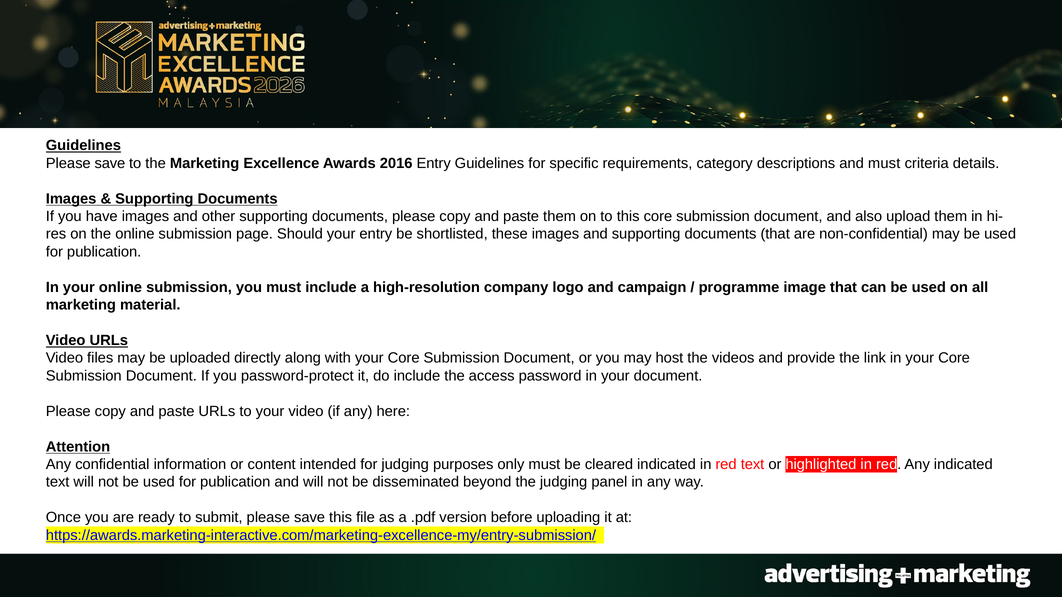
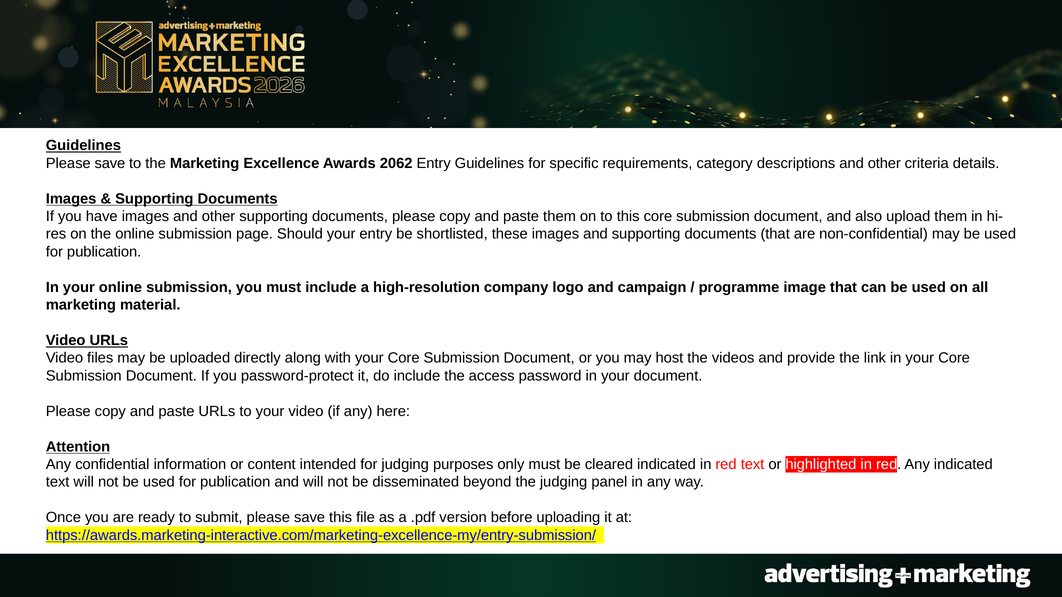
2016: 2016 -> 2062
descriptions and must: must -> other
